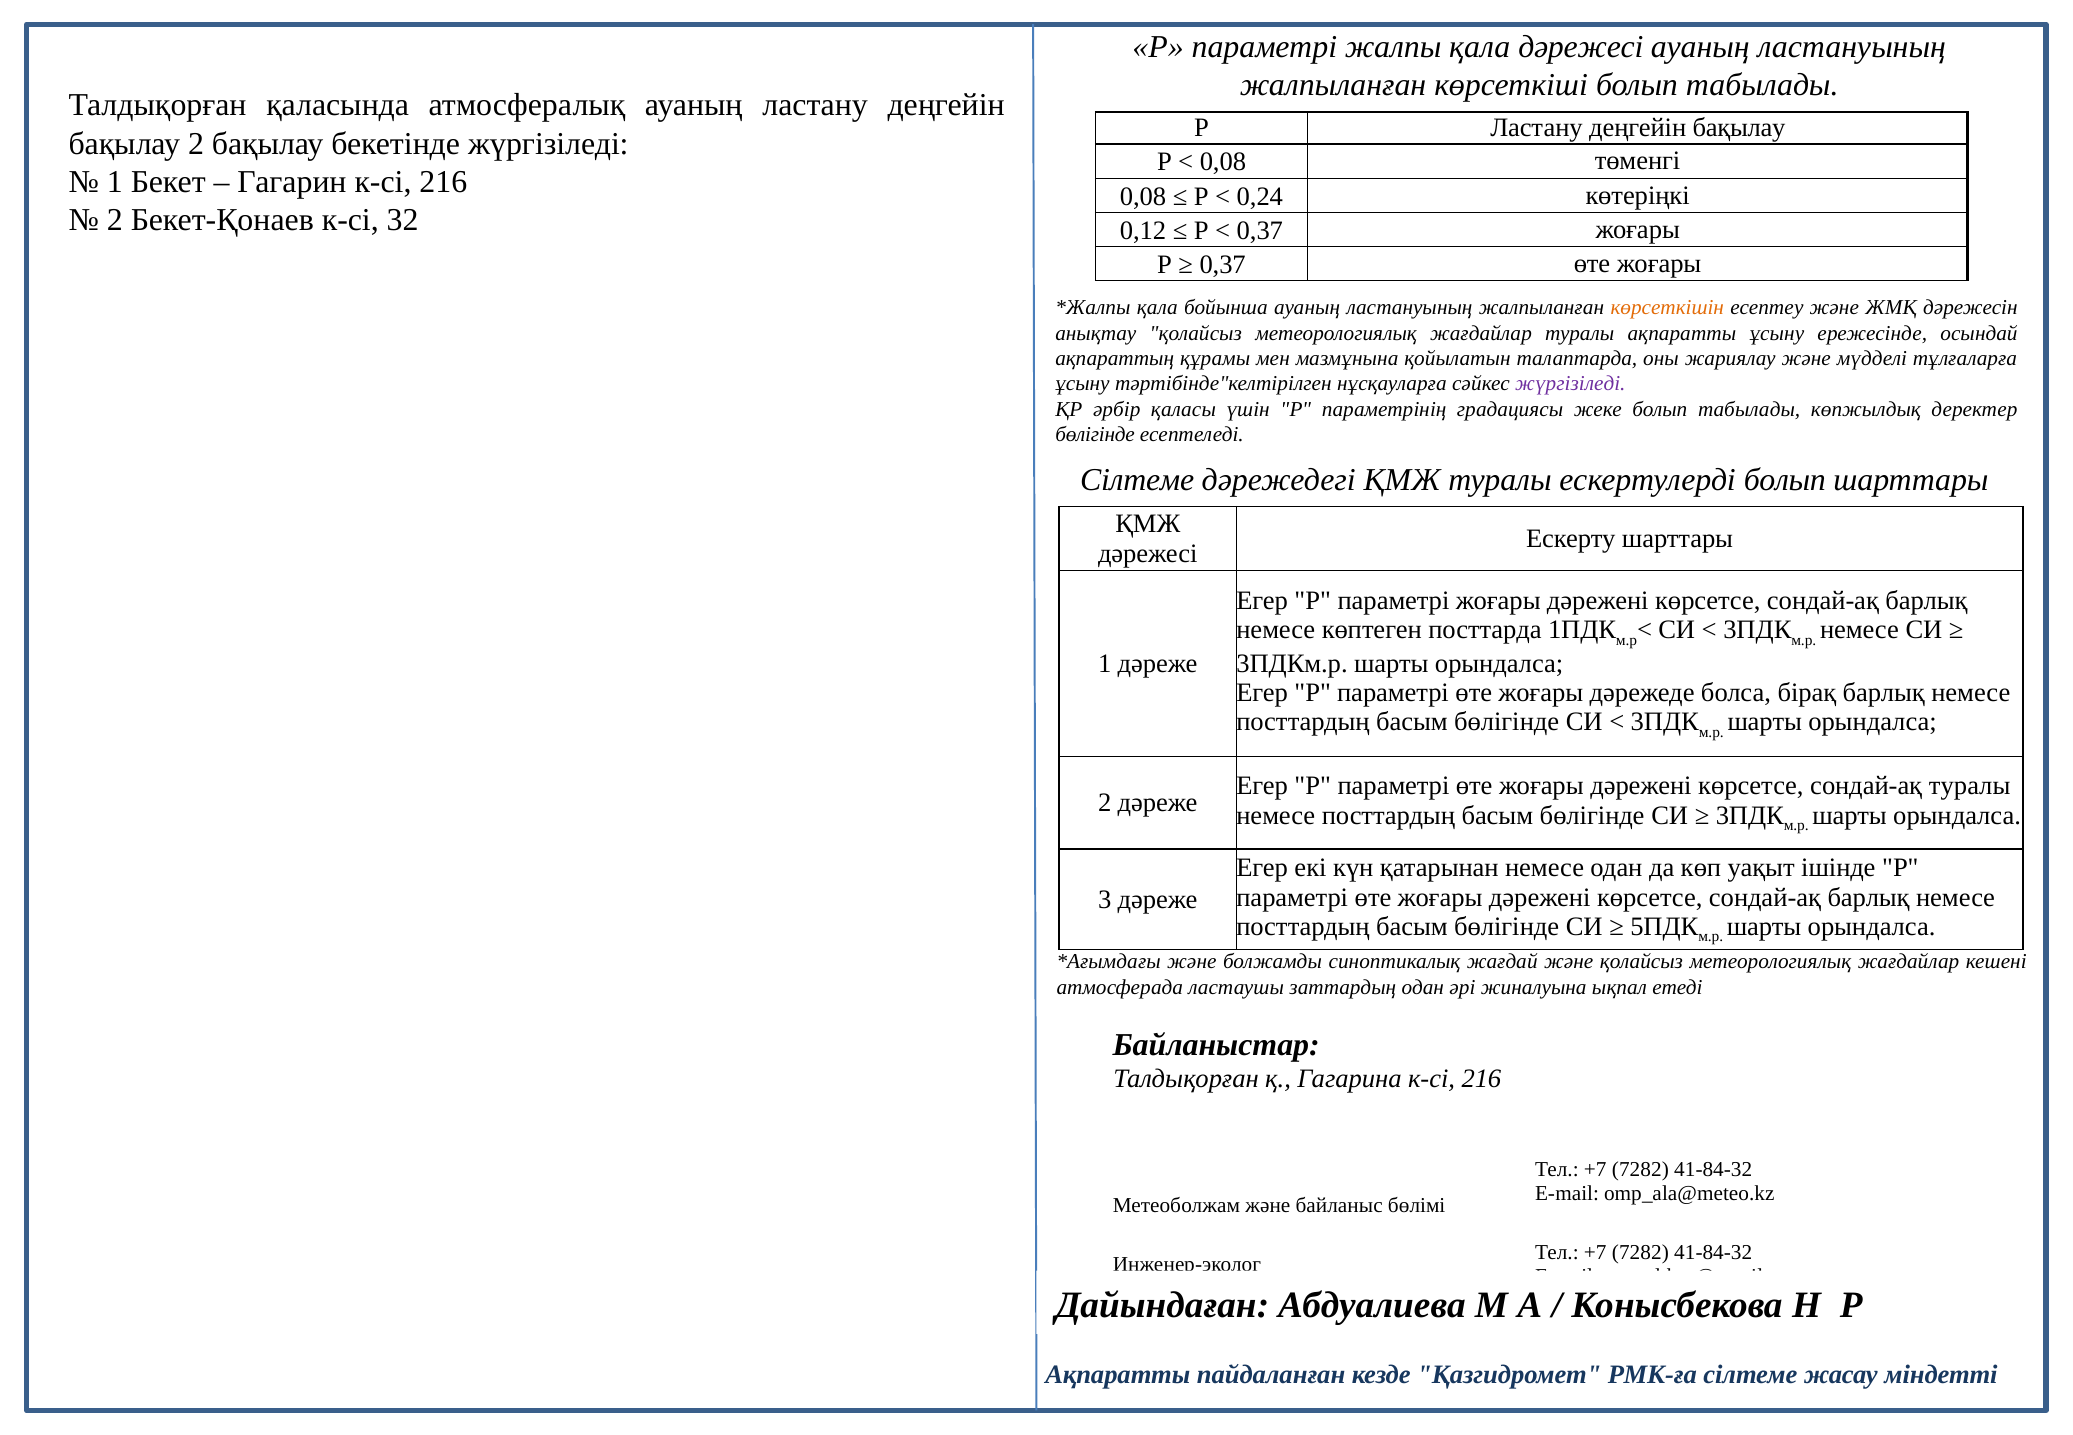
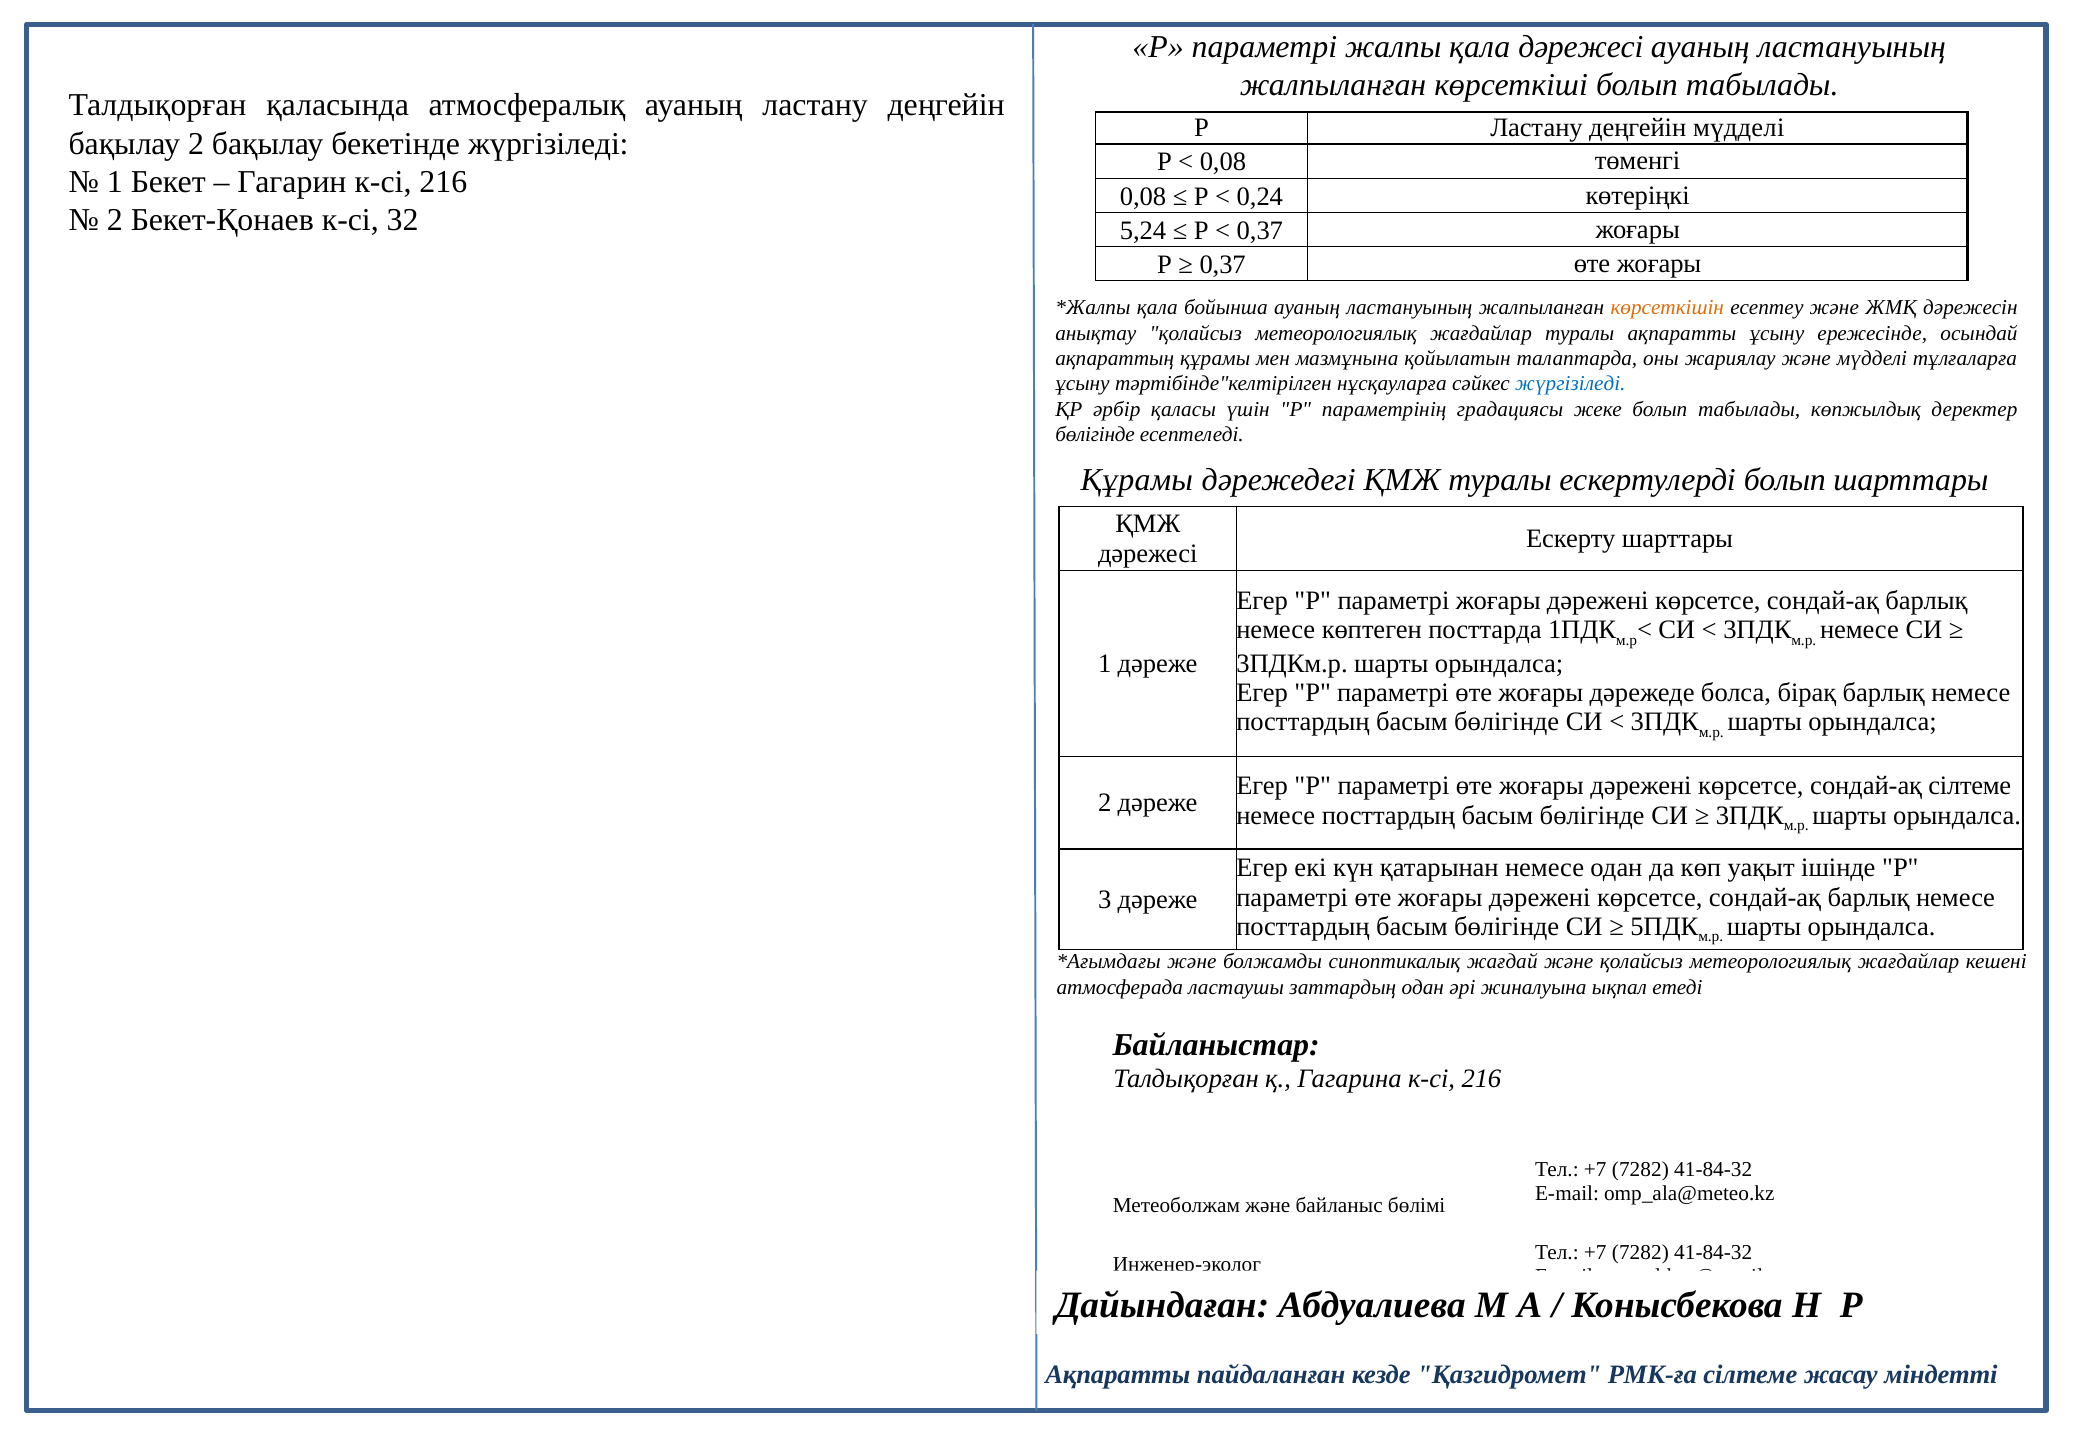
Р Ластану деңгейін бақылау: бақылау -> мүдделі
0,12: 0,12 -> 5,24
жүргізіледі at (1570, 384) colour: purple -> blue
Сілтеме at (1137, 480): Сілтеме -> Құрамы
сондай-ақ туралы: туралы -> сілтеме
